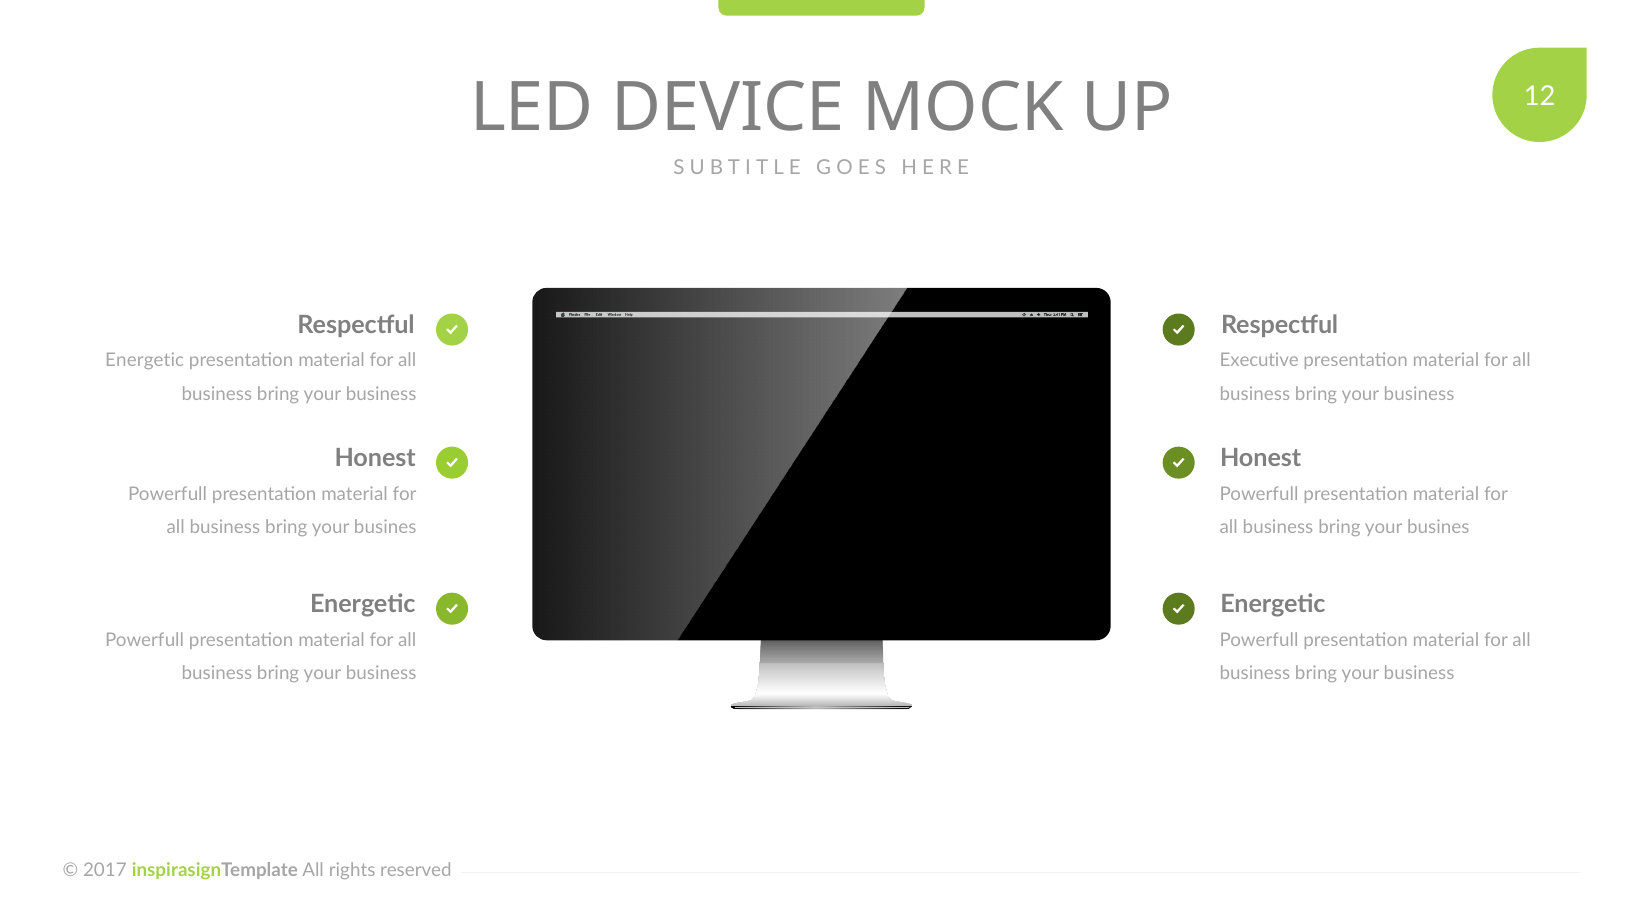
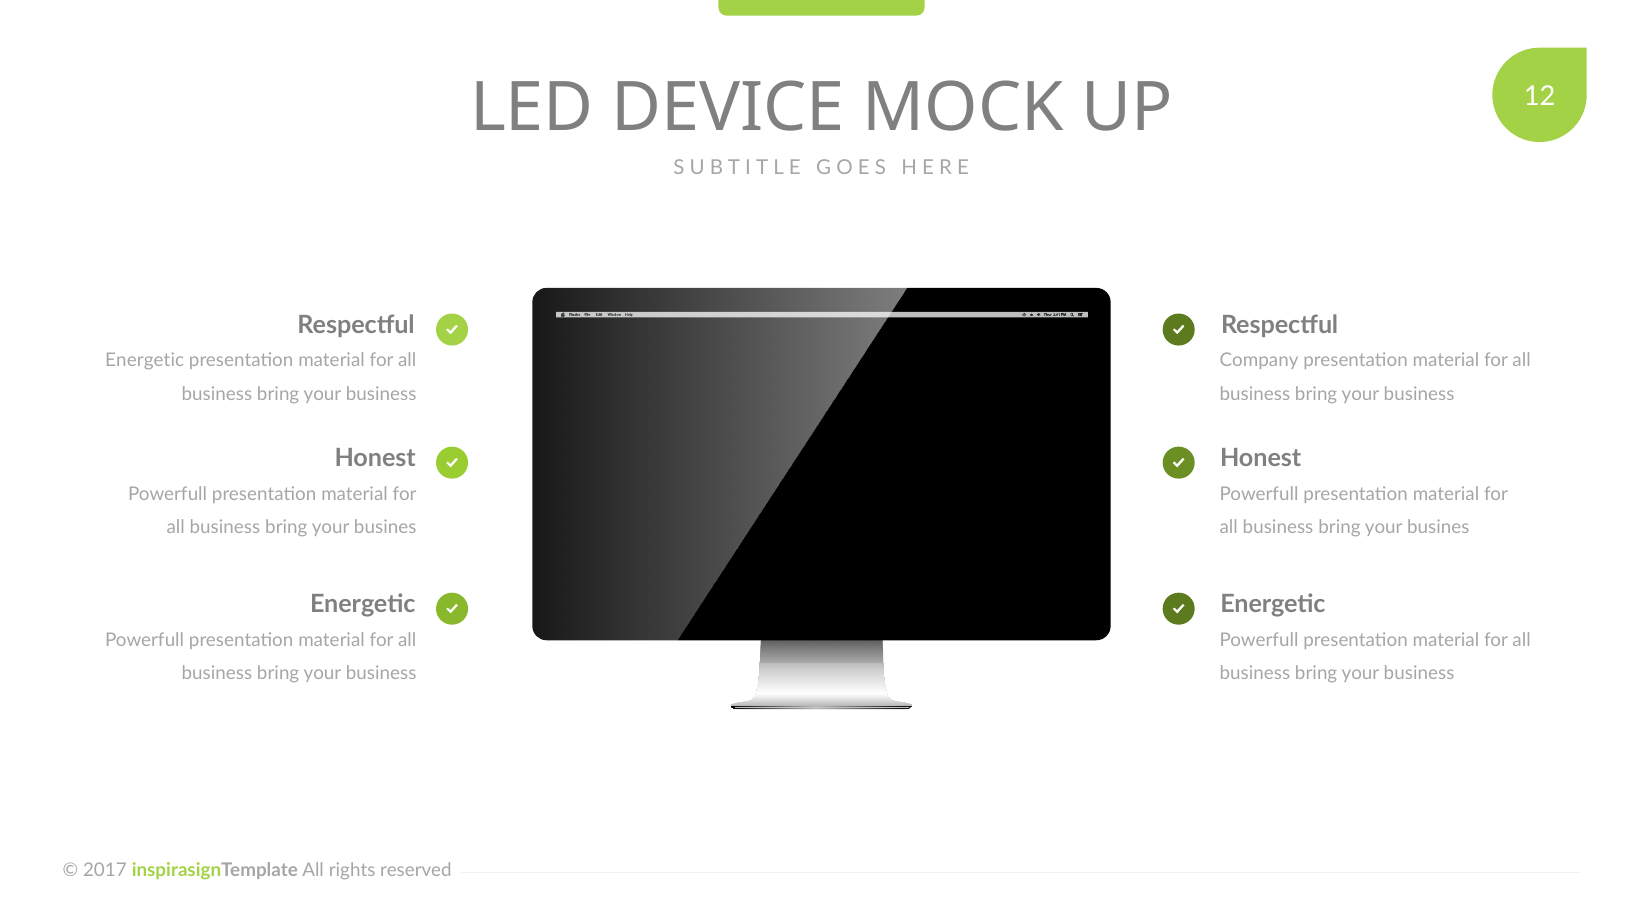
Executive: Executive -> Company
